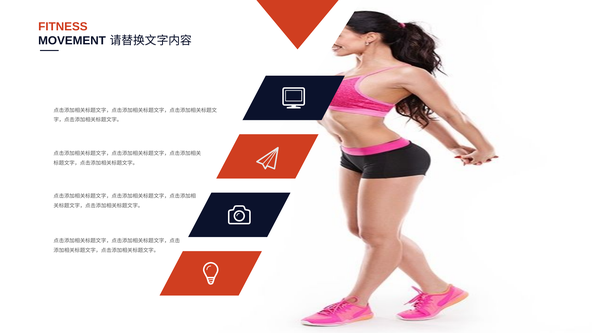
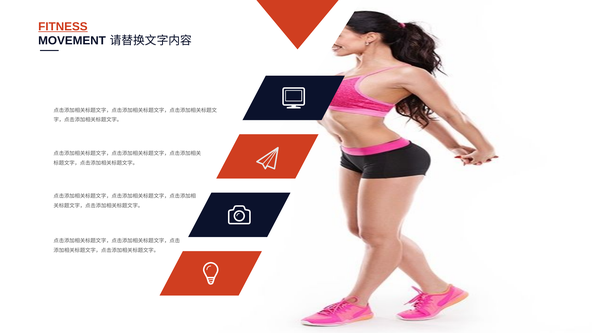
FITNESS underline: none -> present
